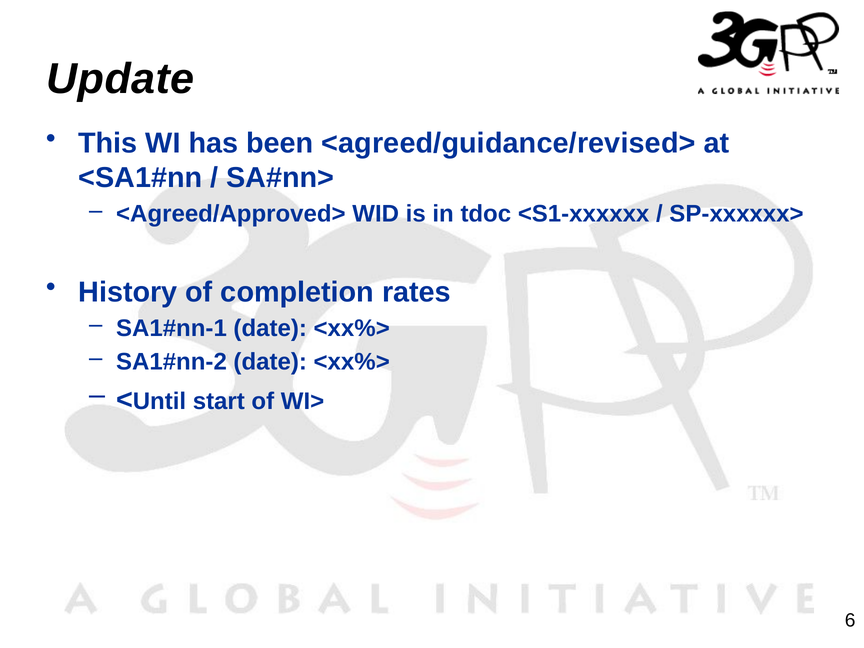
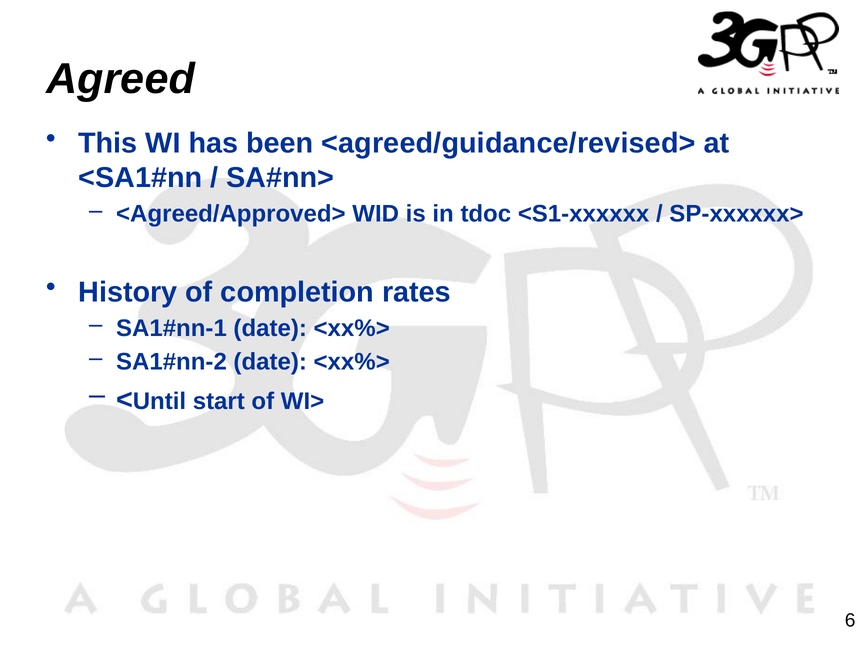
Update: Update -> Agreed
